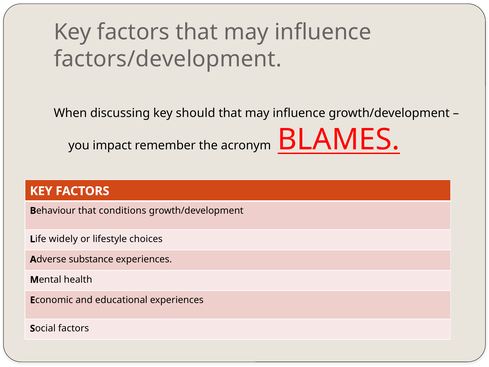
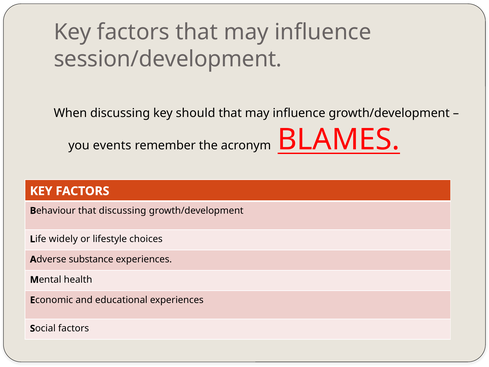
factors/development: factors/development -> session/development
impact: impact -> events
that conditions: conditions -> discussing
